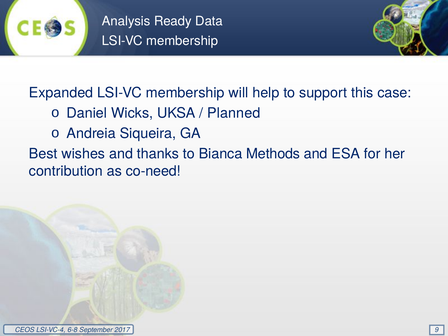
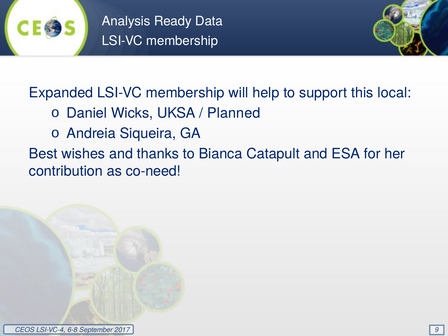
case: case -> local
Methods: Methods -> Catapult
